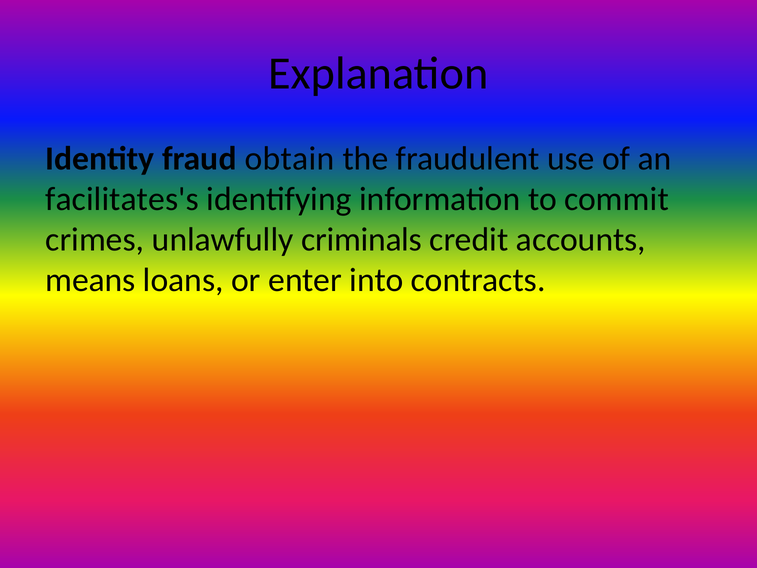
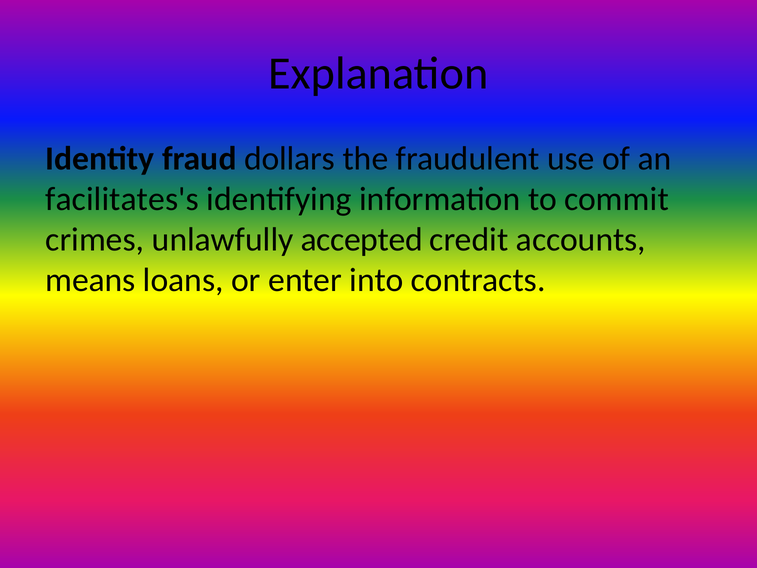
obtain: obtain -> dollars
criminals: criminals -> accepted
